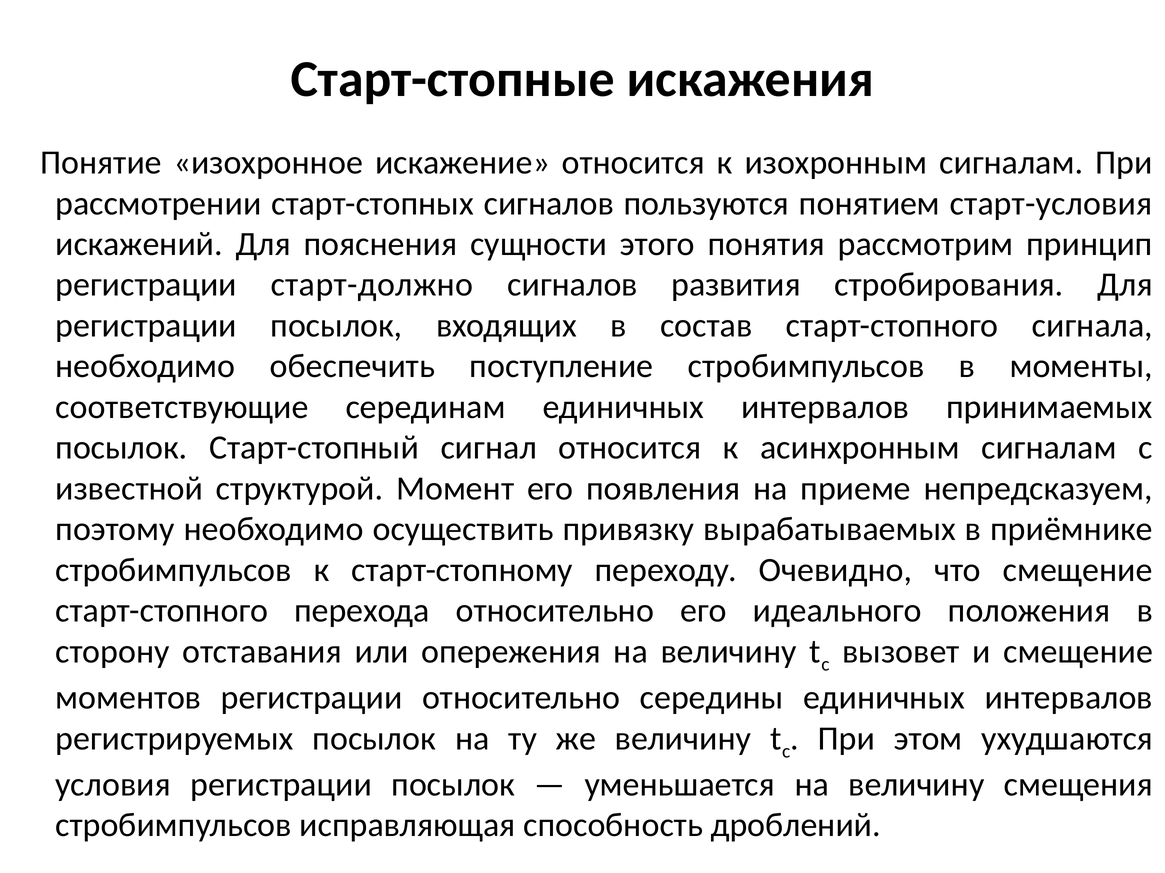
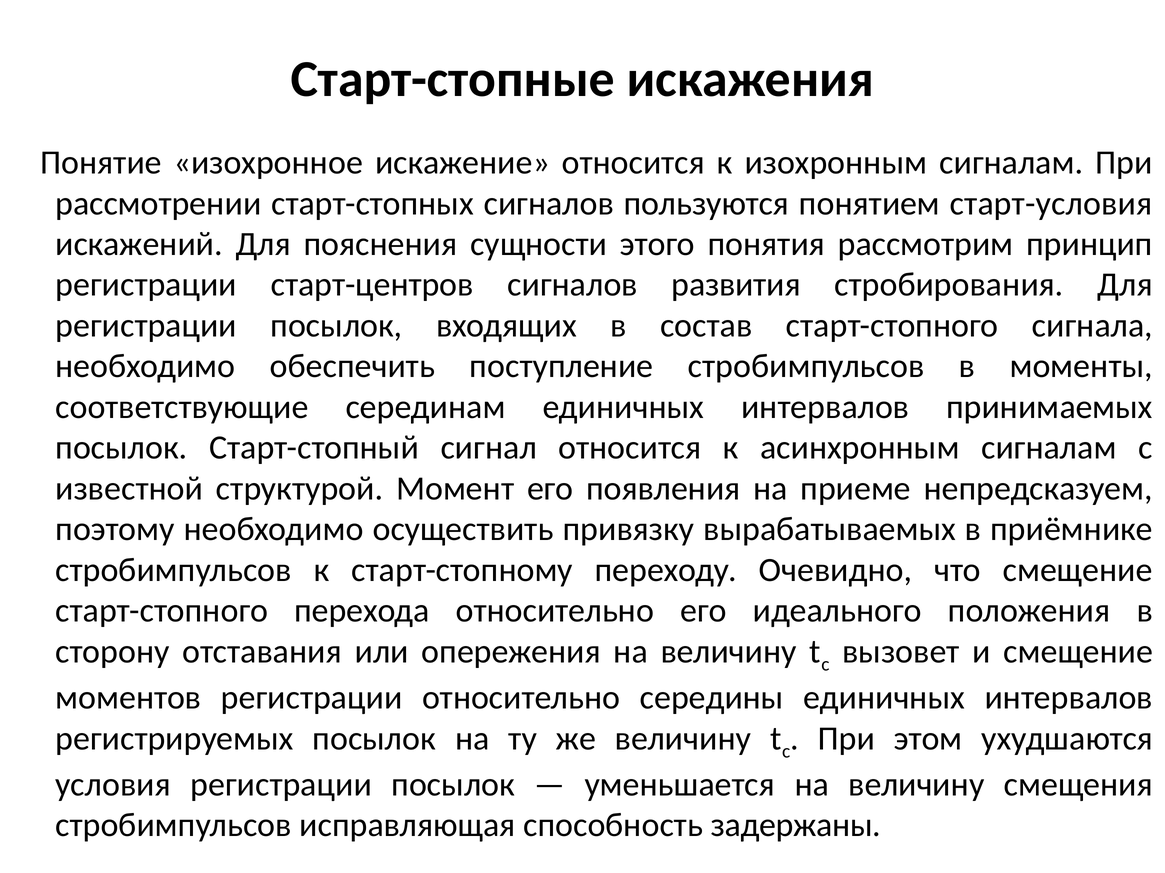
старт-должно: старт-должно -> старт-центров
дроблений: дроблений -> задержаны
